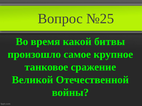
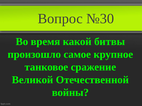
№25: №25 -> №30
